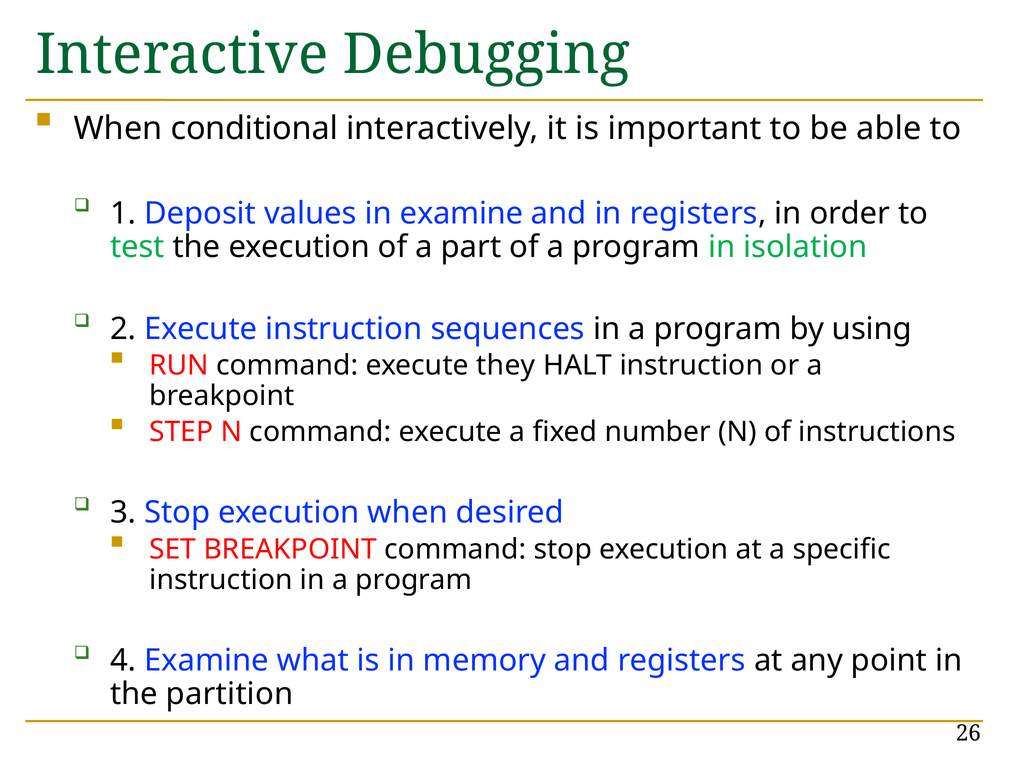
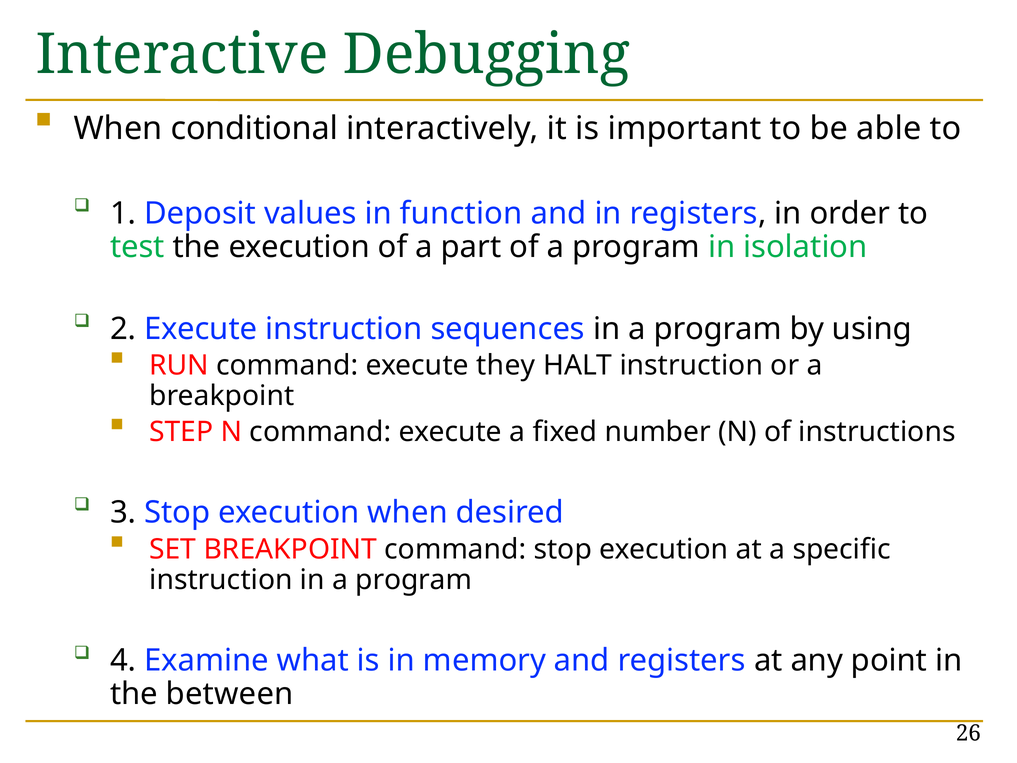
in examine: examine -> function
partition: partition -> between
